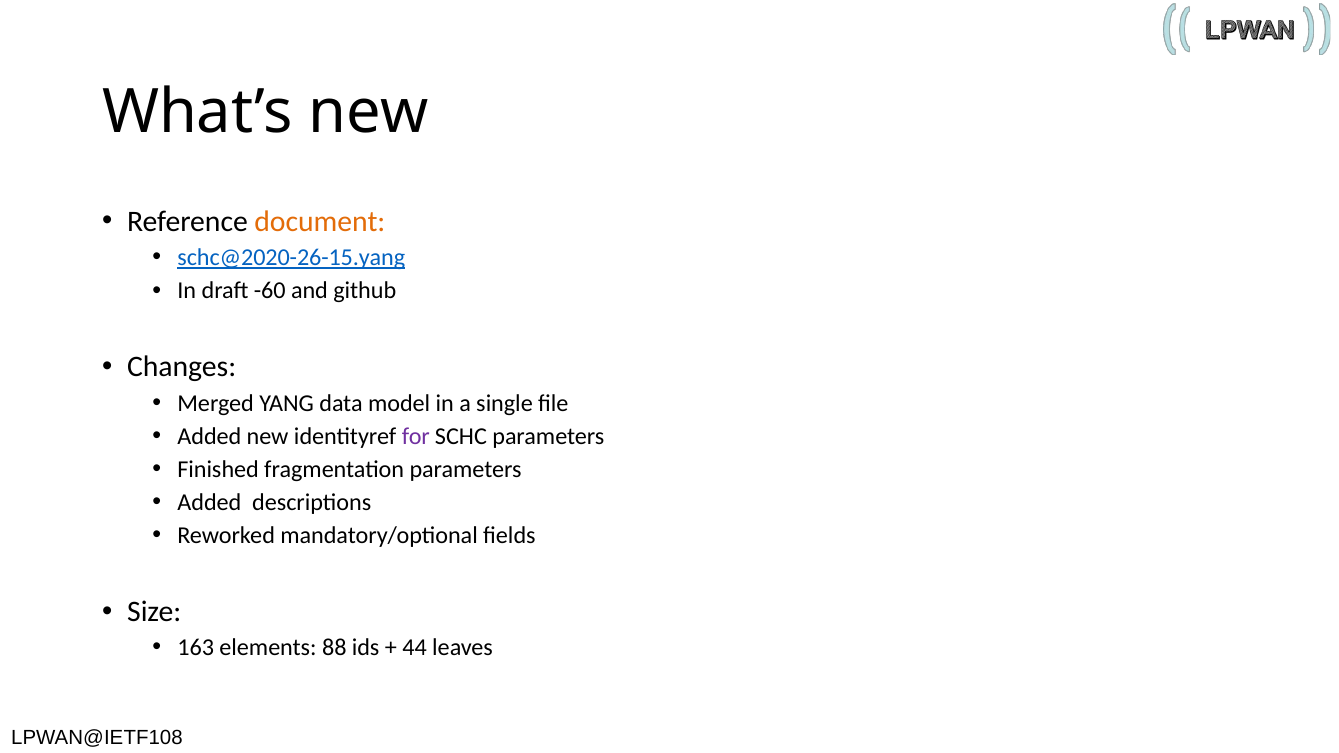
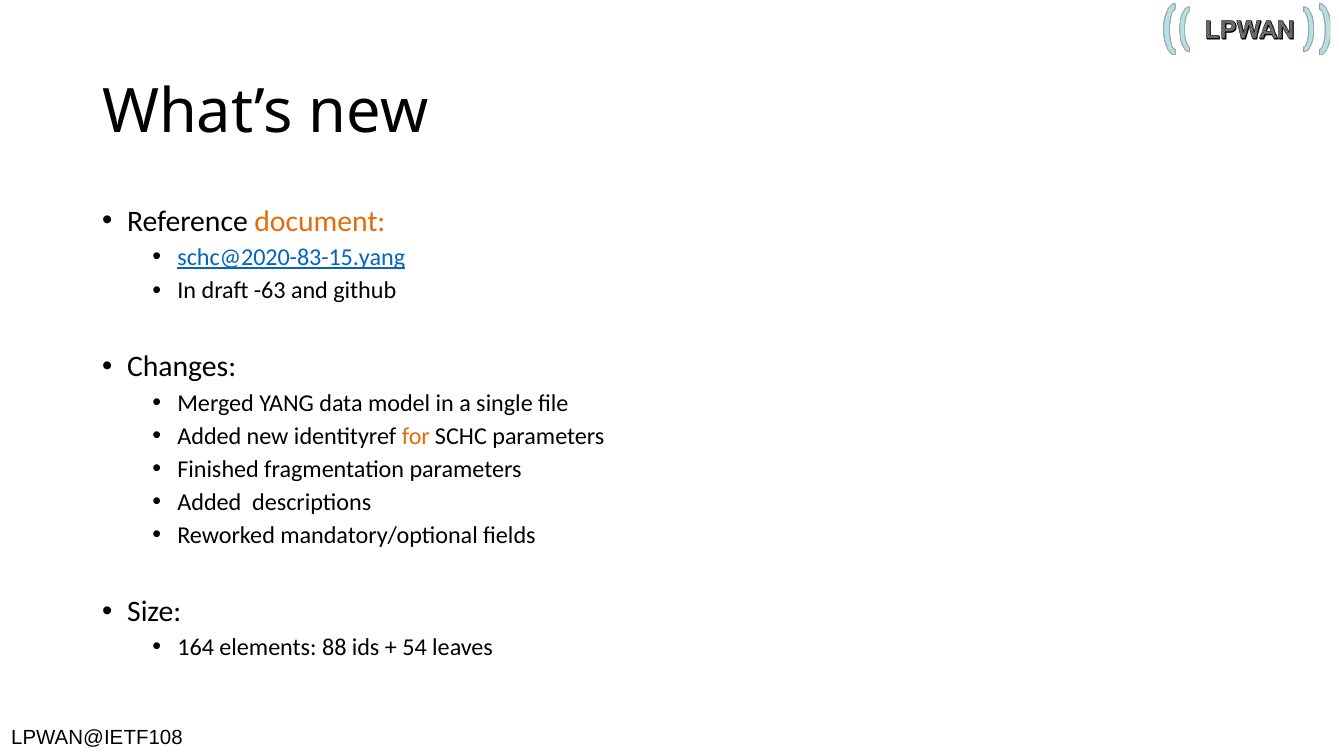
schc@2020-26-15.yang: schc@2020-26-15.yang -> schc@2020-83-15.yang
-60: -60 -> -63
for colour: purple -> orange
163: 163 -> 164
44: 44 -> 54
